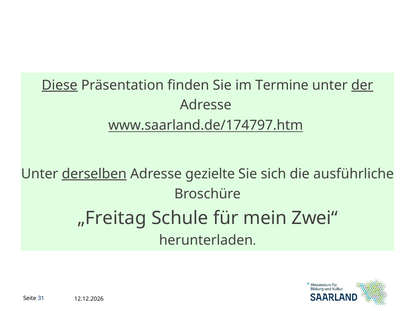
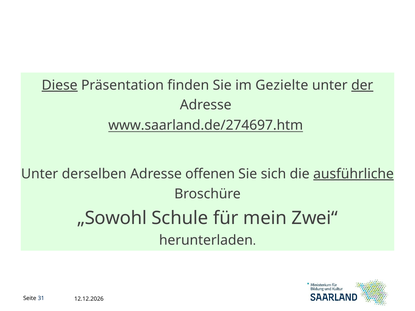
Termine: Termine -> Gezielte
www.saarland.de/174797.htm: www.saarland.de/174797.htm -> www.saarland.de/274697.htm
derselben underline: present -> none
gezielte: gezielte -> offenen
ausführliche underline: none -> present
„Freitag: „Freitag -> „Sowohl
